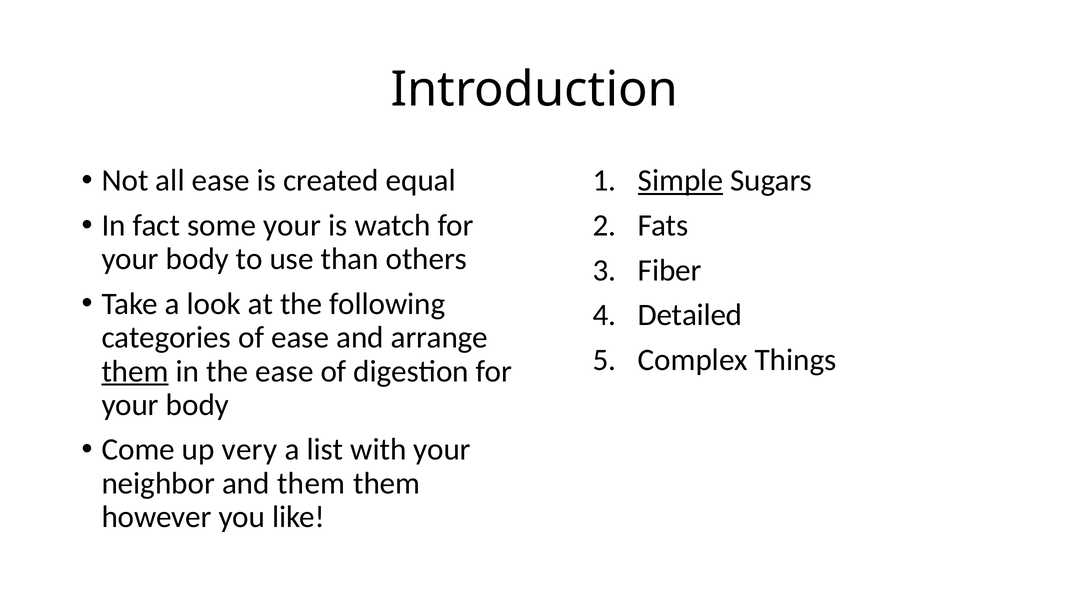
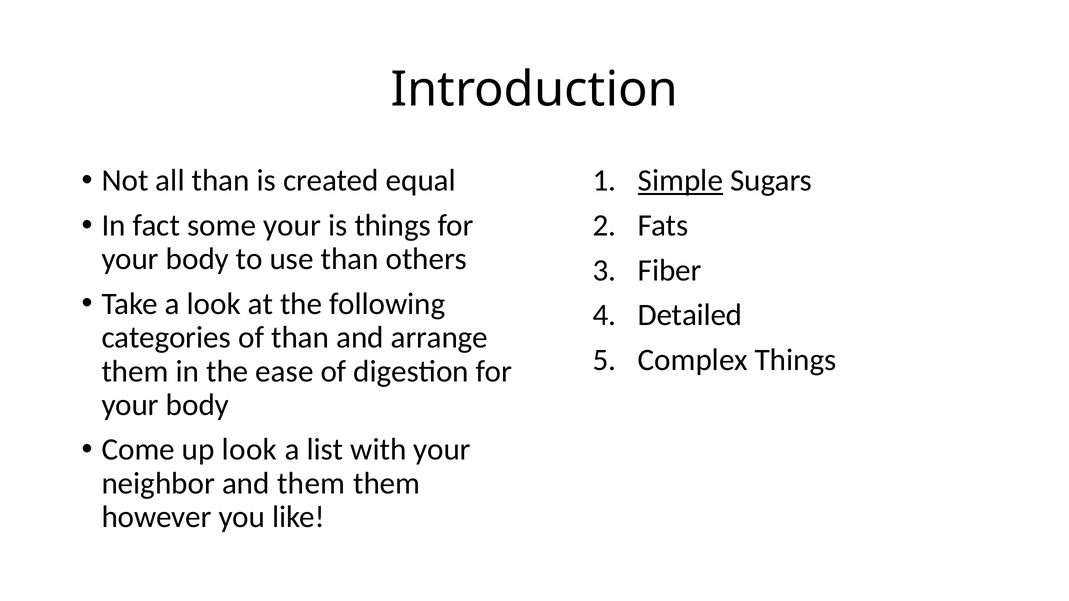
all ease: ease -> than
is watch: watch -> things
of ease: ease -> than
them at (135, 371) underline: present -> none
up very: very -> look
